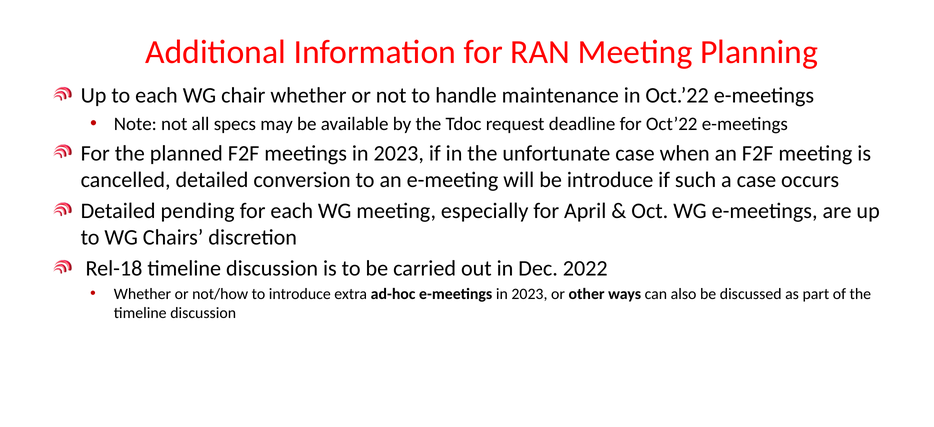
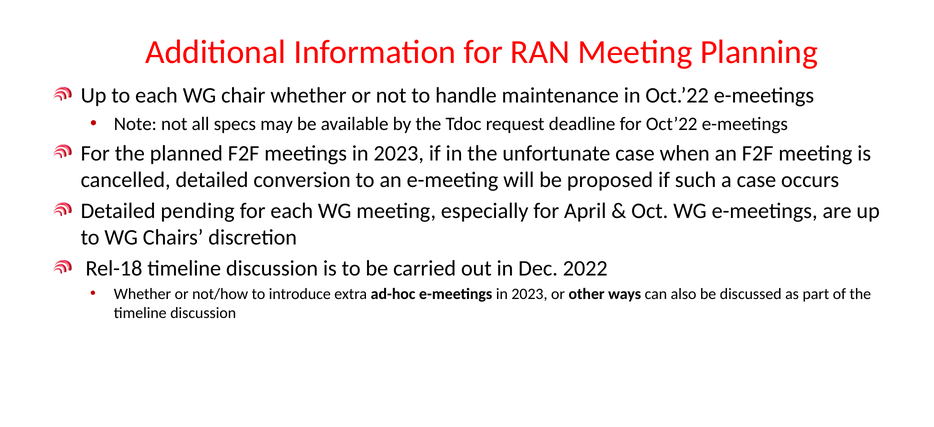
be introduce: introduce -> proposed
